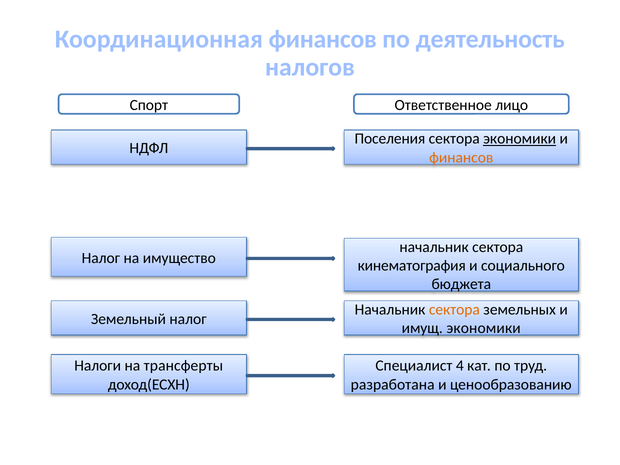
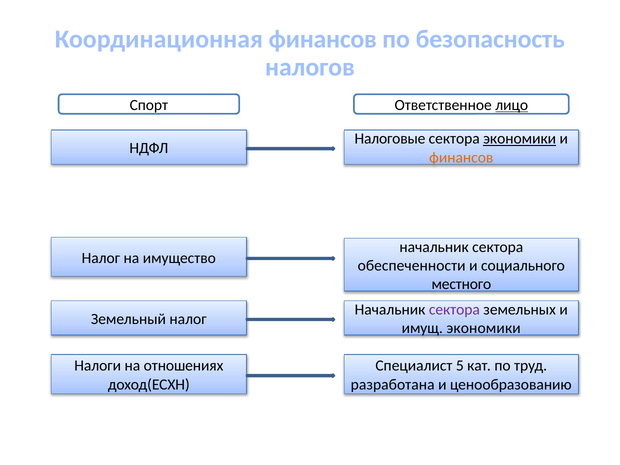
деятельность: деятельность -> безопасность
лицо underline: none -> present
Поселения: Поселения -> Налоговые
кинематография: кинематография -> обеспеченности
бюджета: бюджета -> местного
сектора at (454, 310) colour: orange -> purple
трансферты: трансферты -> отношениях
4: 4 -> 5
